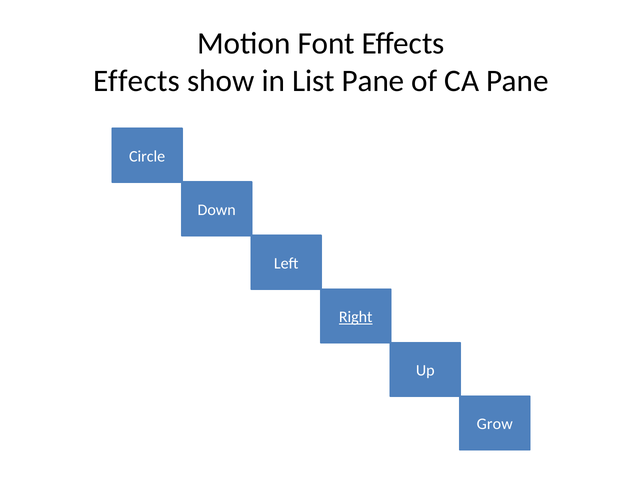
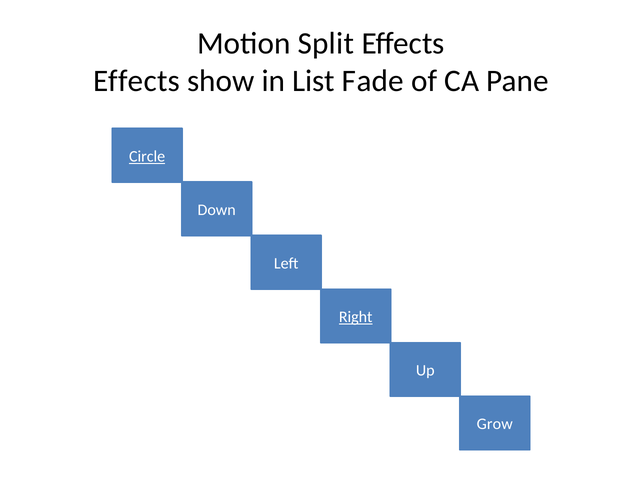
Font: Font -> Split
List Pane: Pane -> Fade
Circle underline: none -> present
